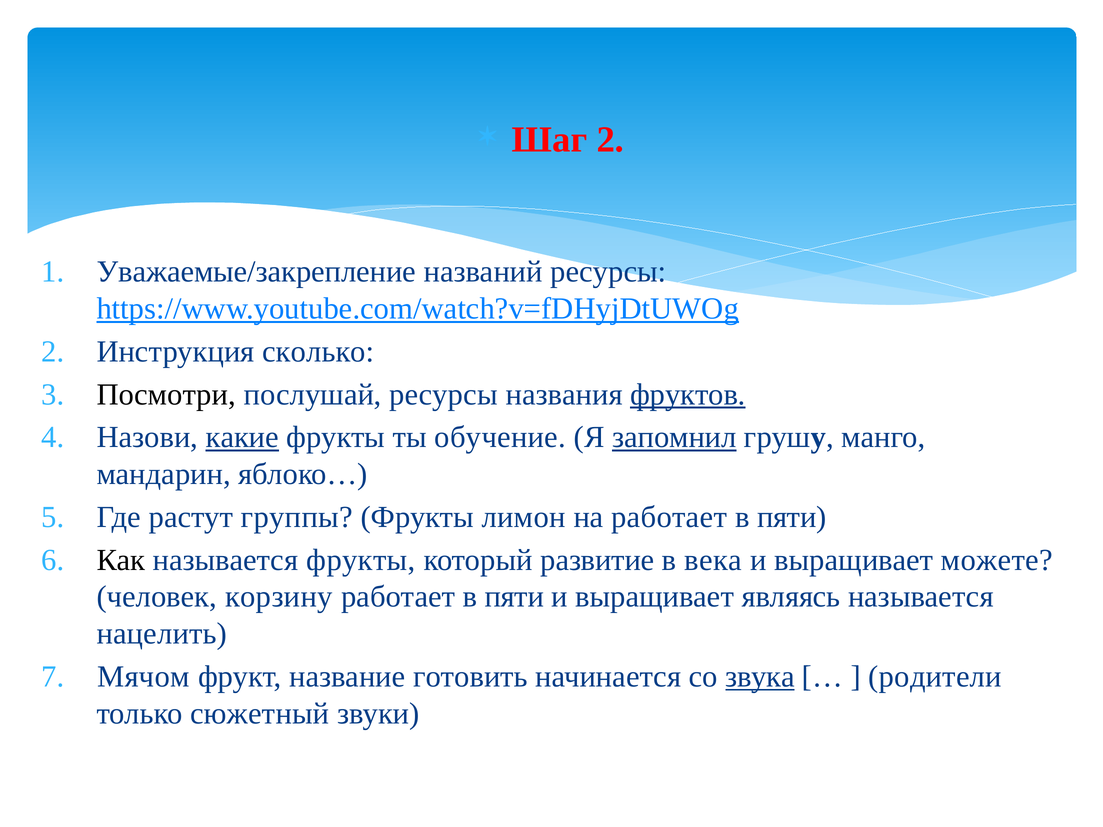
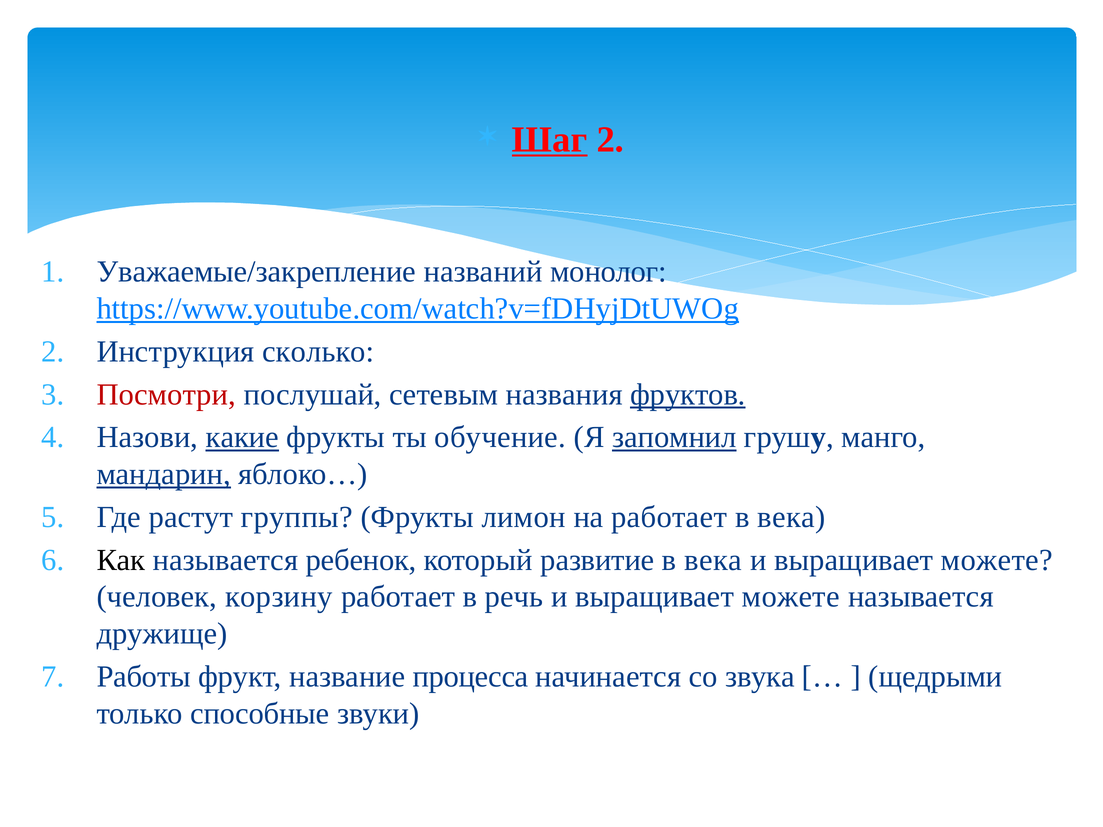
Шаг underline: none -> present
названий ресурсы: ресурсы -> монолог
Посмотри colour: black -> red
послушай ресурсы: ресурсы -> сетевым
мандарин underline: none -> present
пяти at (792, 517): пяти -> века
называется фрукты: фрукты -> ребенок
пяти at (514, 597): пяти -> речь
являясь at (791, 597): являясь -> можете
нацелить: нацелить -> дружище
Мячом: Мячом -> Работы
готовить: готовить -> процесса
звука underline: present -> none
родители: родители -> щедрыми
сюжетный: сюжетный -> способные
